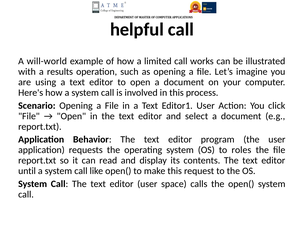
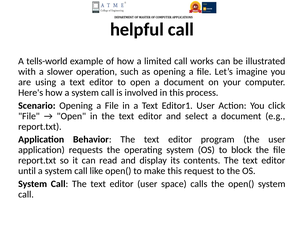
will-world: will-world -> tells-world
results: results -> slower
roles: roles -> block
